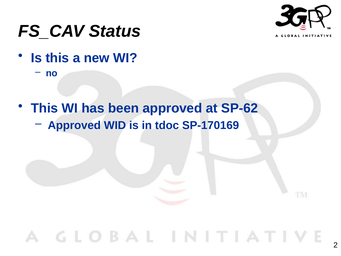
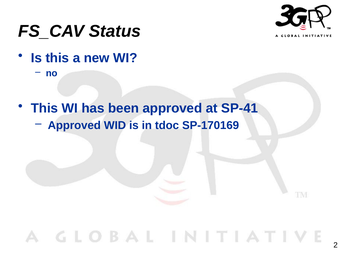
SP-62: SP-62 -> SP-41
